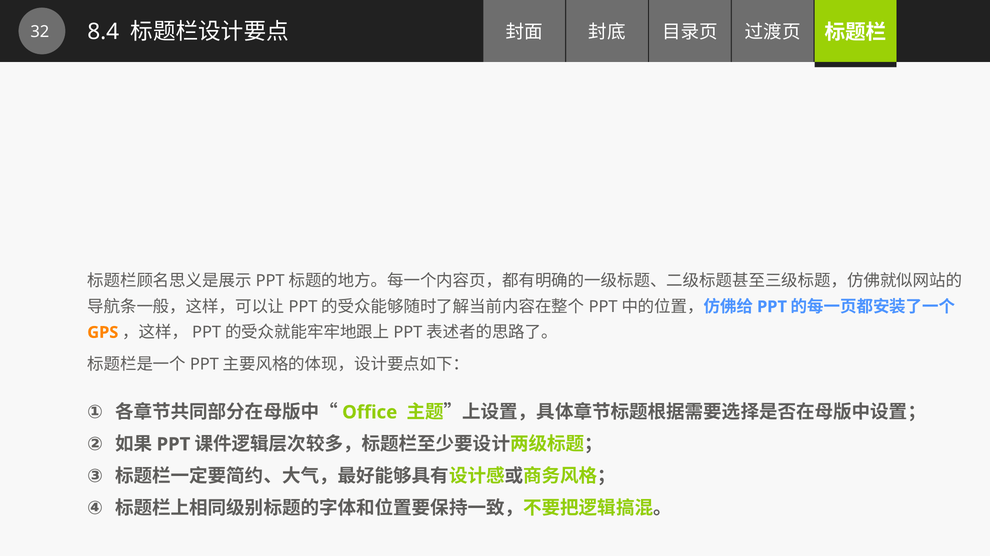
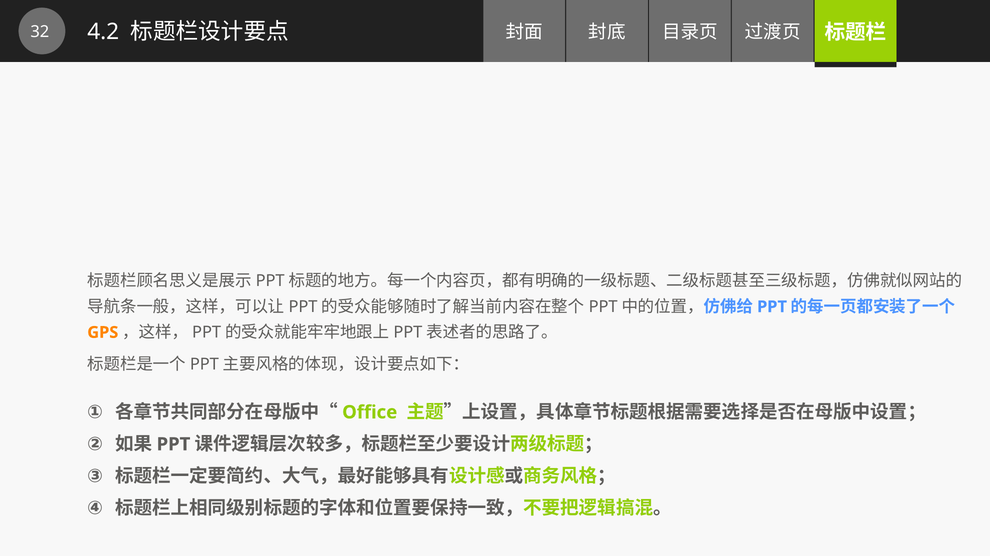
8.4: 8.4 -> 4.2
